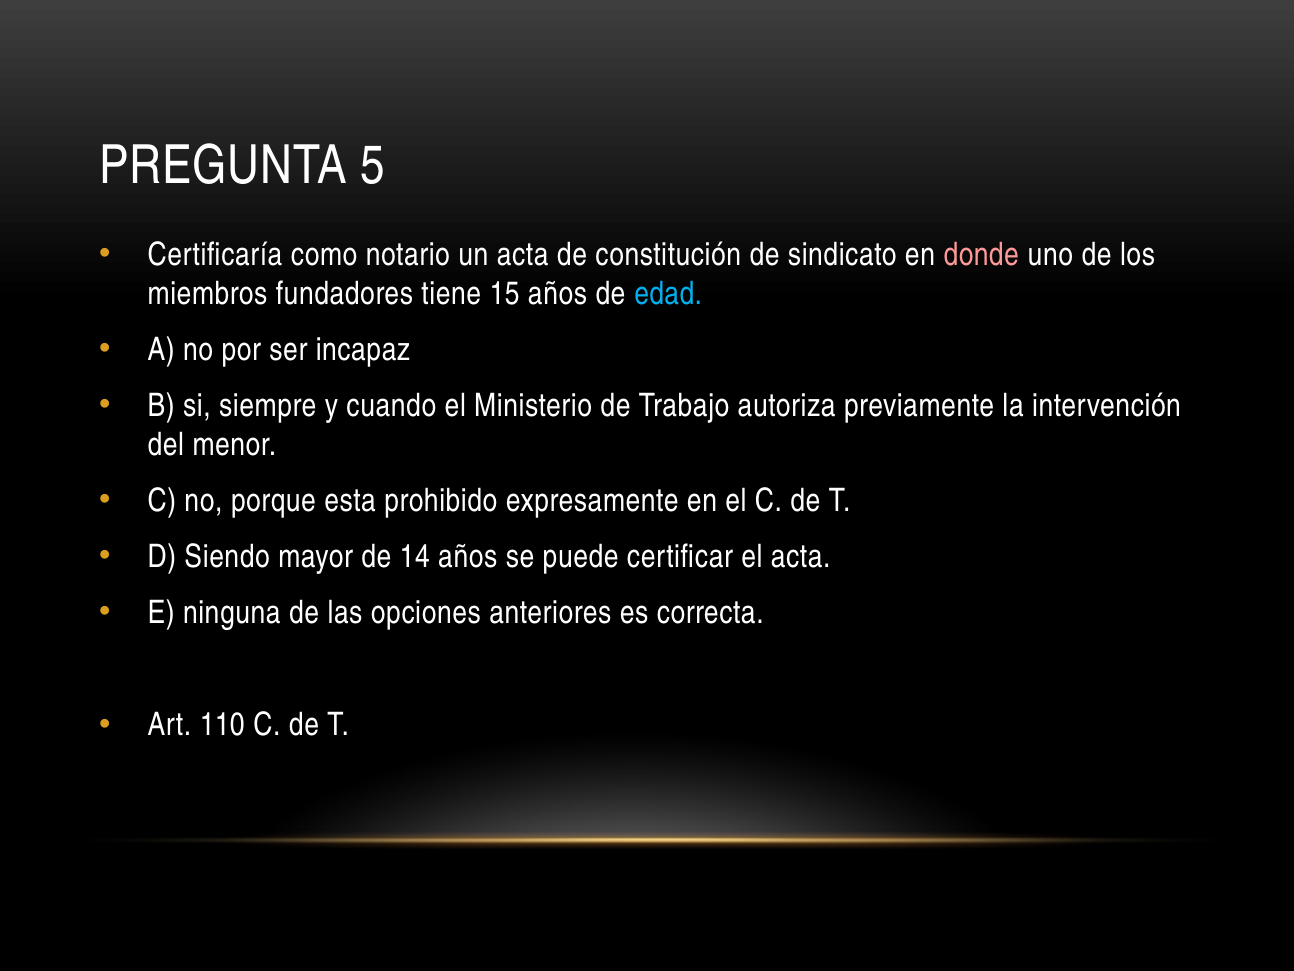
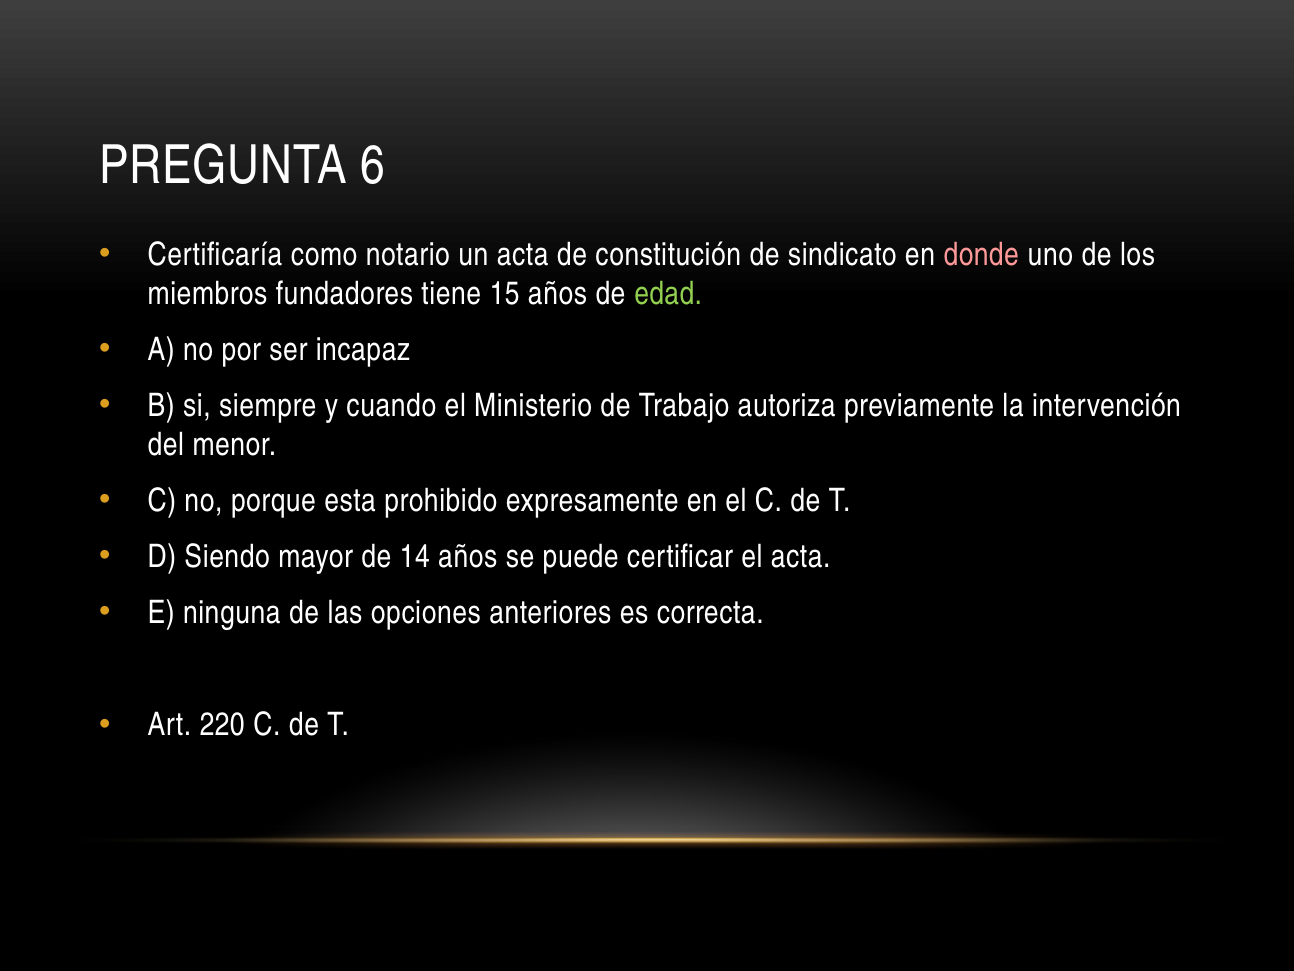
5: 5 -> 6
edad colour: light blue -> light green
110: 110 -> 220
